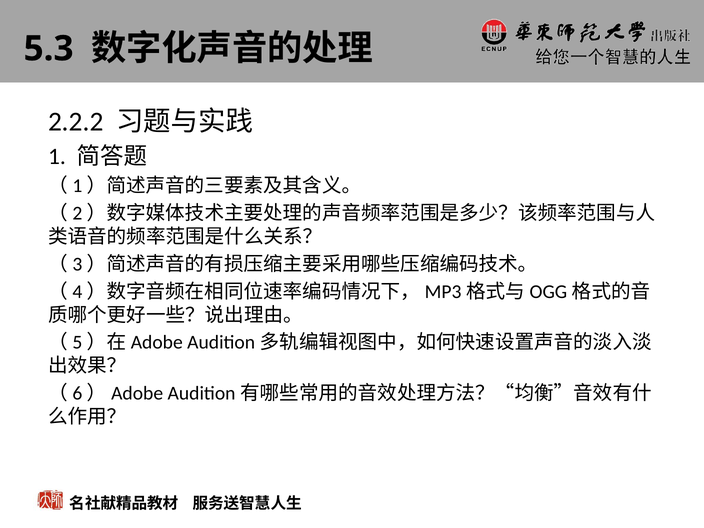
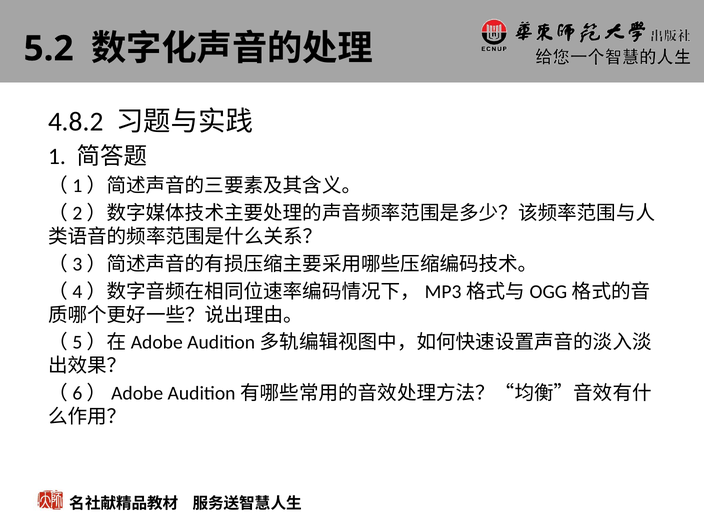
5.3: 5.3 -> 5.2
2.2.2: 2.2.2 -> 4.8.2
